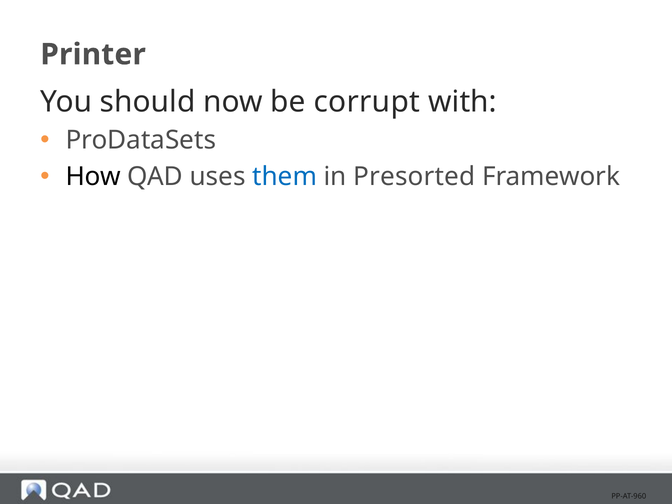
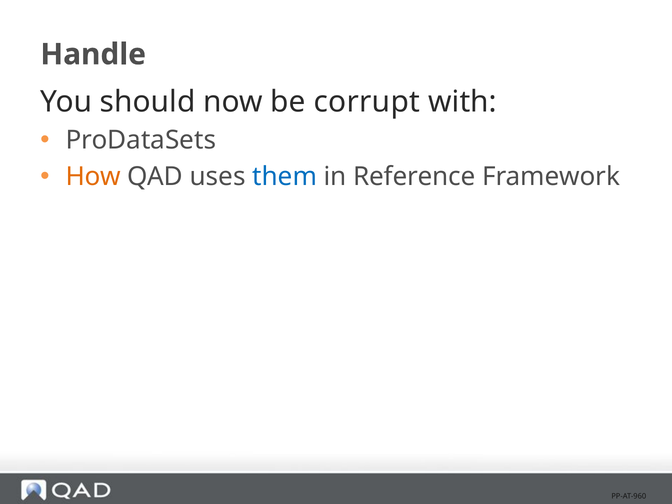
Printer: Printer -> Handle
How colour: black -> orange
Presorted: Presorted -> Reference
